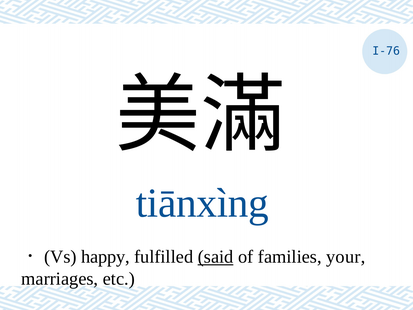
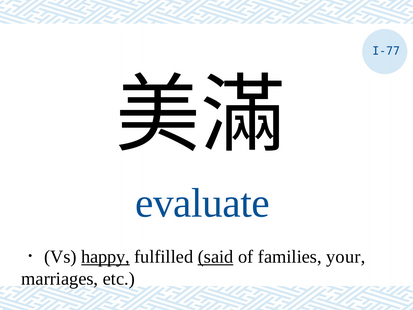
I-76: I-76 -> I-77
tiānxìng: tiānxìng -> evaluate
happy underline: none -> present
